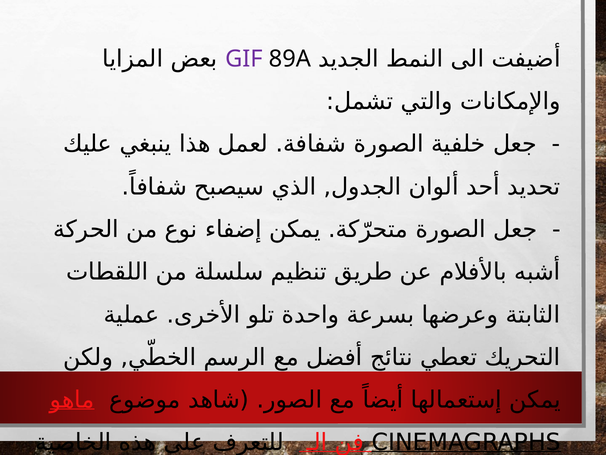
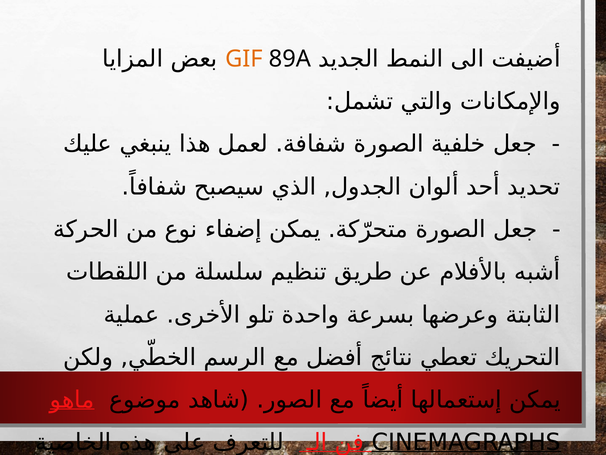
GIF colour: purple -> orange
